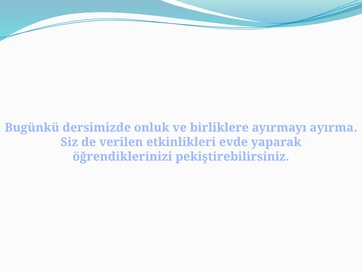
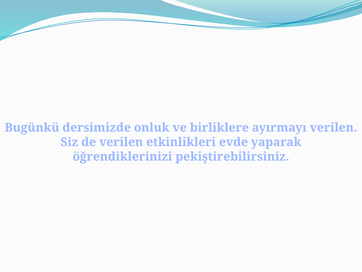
ayırmayı ayırma: ayırma -> verilen
